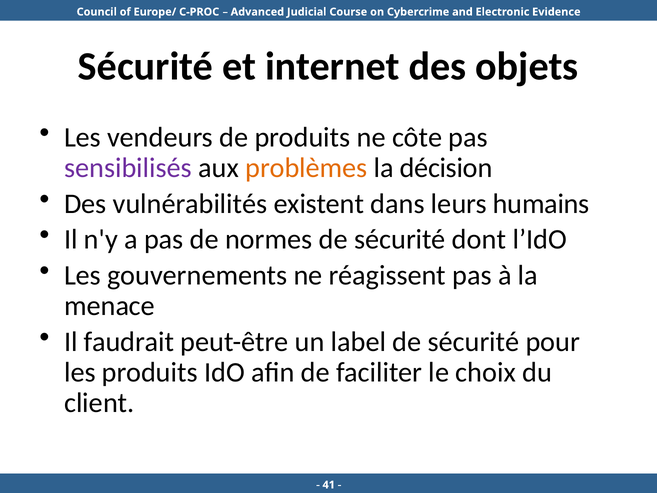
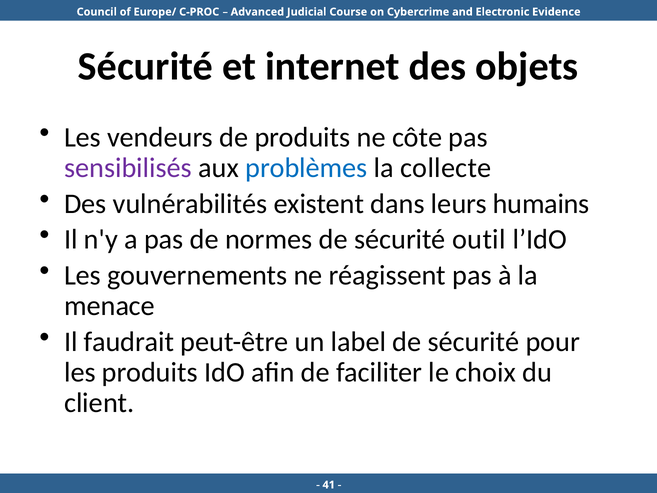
problèmes colour: orange -> blue
décision: décision -> collecte
dont: dont -> outil
